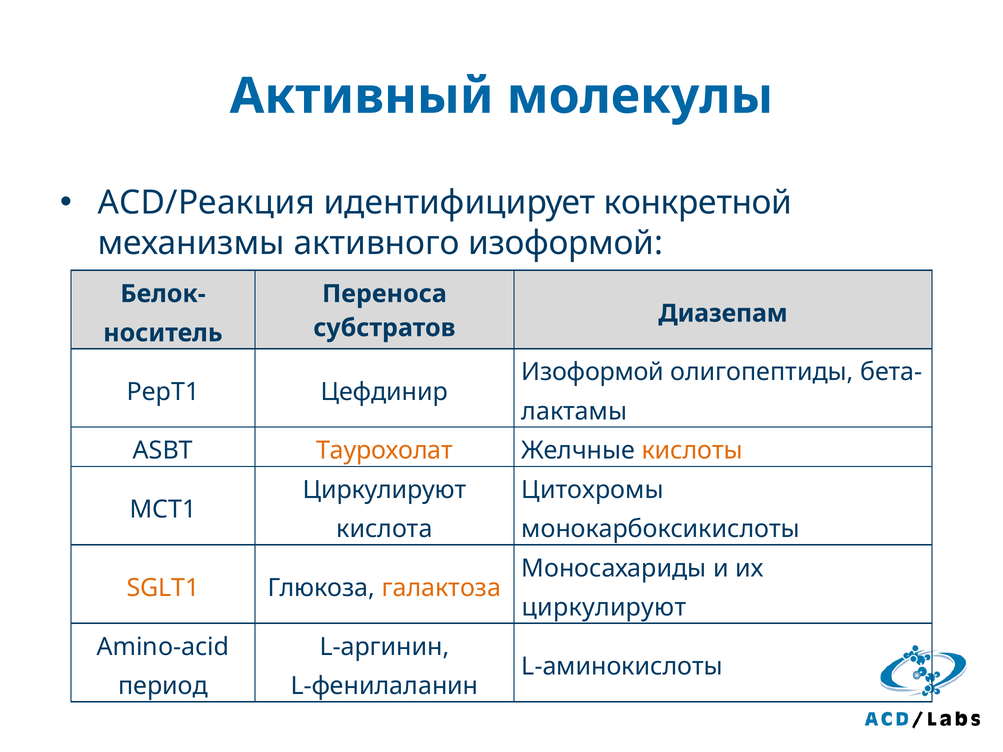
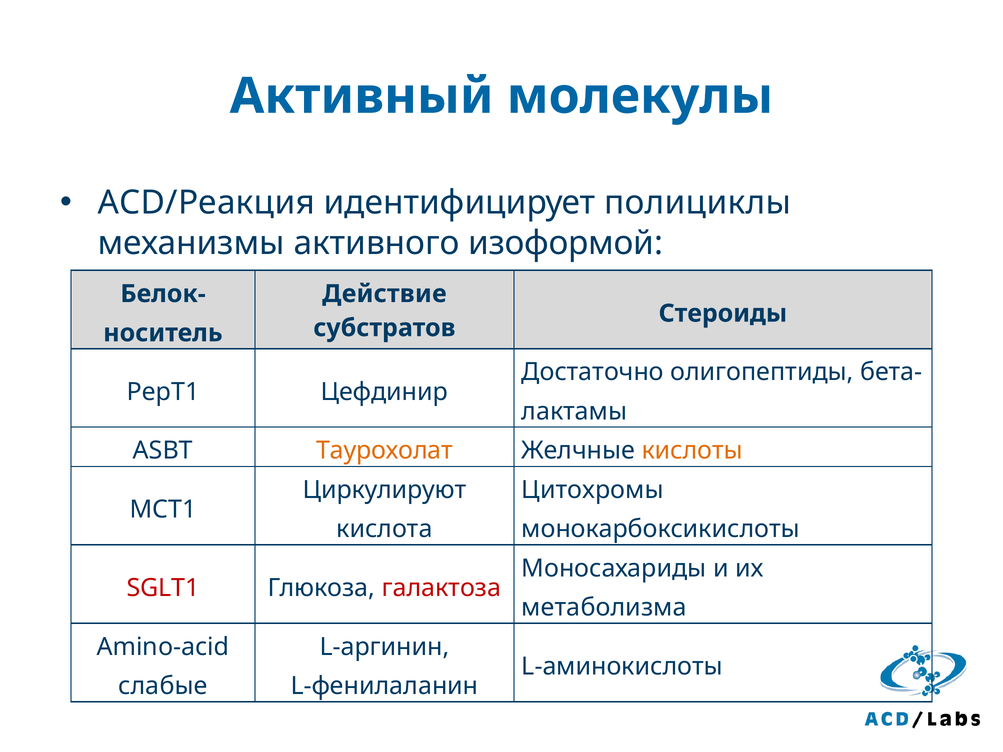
конкретной: конкретной -> полициклы
Переноса: Переноса -> Действие
Диазепам: Диазепам -> Стероиды
Изоформой at (593, 372): Изоформой -> Достаточно
SGLT1 colour: orange -> red
галактоза colour: orange -> red
циркулируют at (604, 608): циркулируют -> метаболизма
период: период -> слабые
